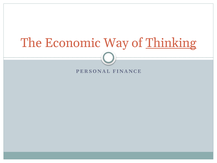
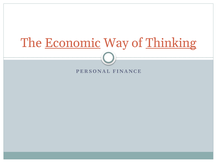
Economic underline: none -> present
